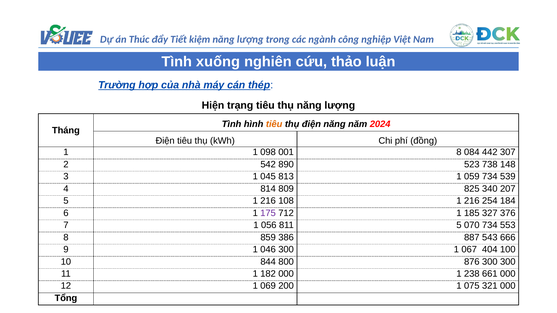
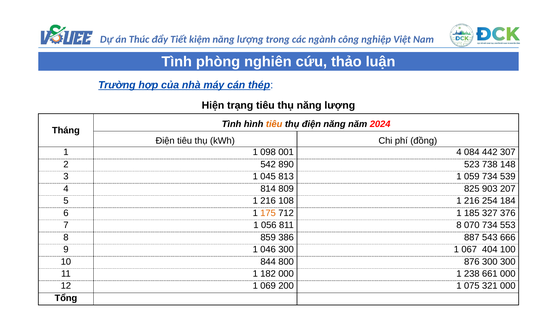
xuống: xuống -> phòng
001 8: 8 -> 4
340: 340 -> 903
175 colour: purple -> orange
811 5: 5 -> 8
